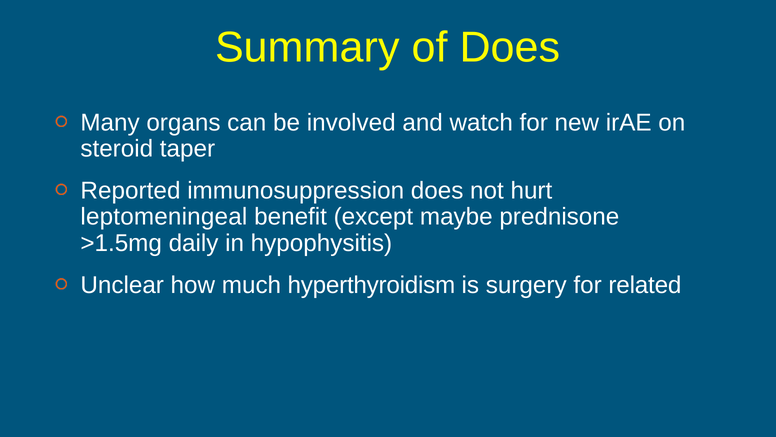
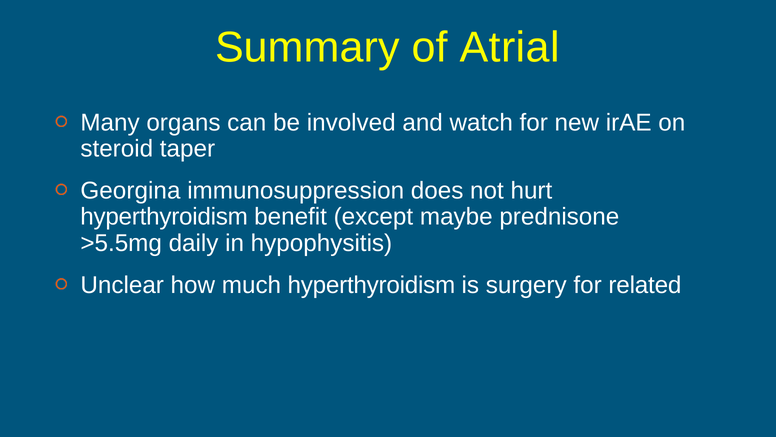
of Does: Does -> Atrial
Reported: Reported -> Georgina
leptomeningeal at (164, 217): leptomeningeal -> hyperthyroidism
>1.5mg: >1.5mg -> >5.5mg
